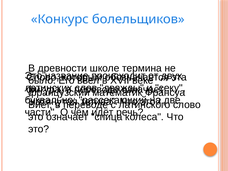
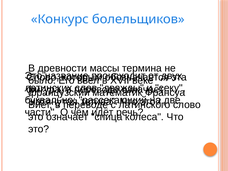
школе: школе -> массы
